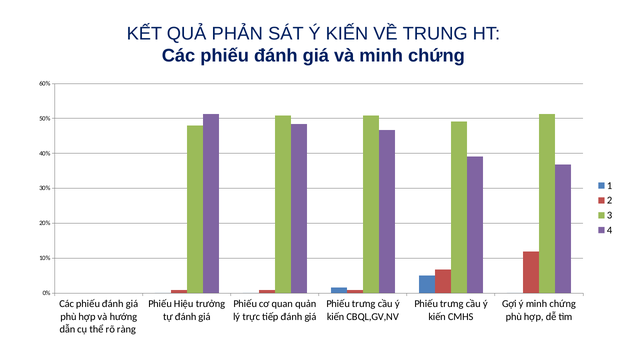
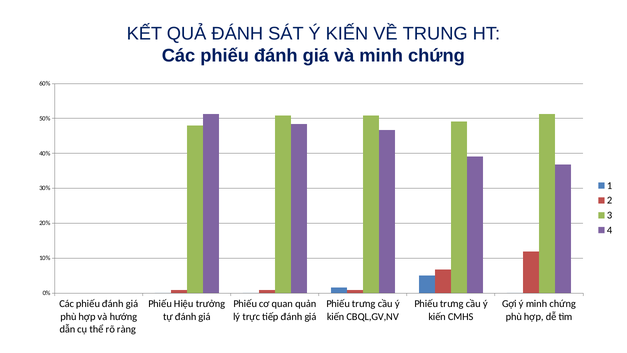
QUẢ PHẢN: PHẢN -> ĐÁNH
